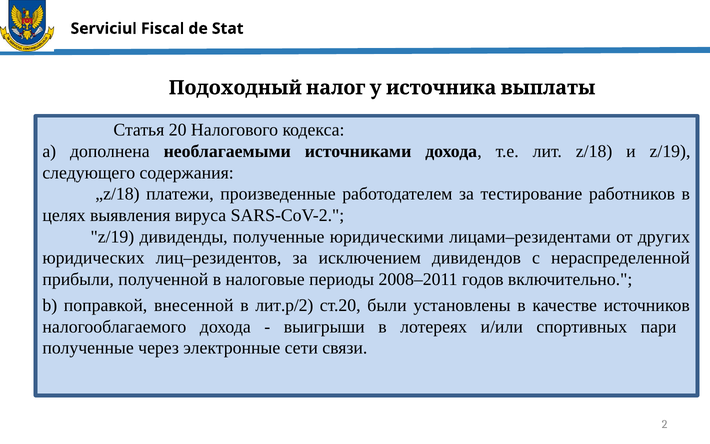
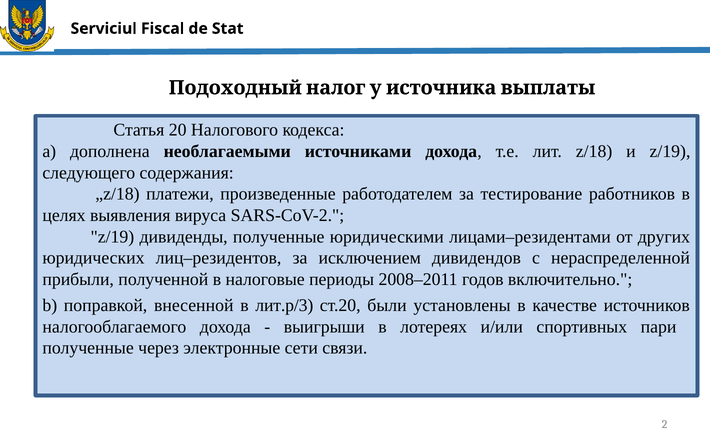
лит.p/2: лит.p/2 -> лит.p/3
